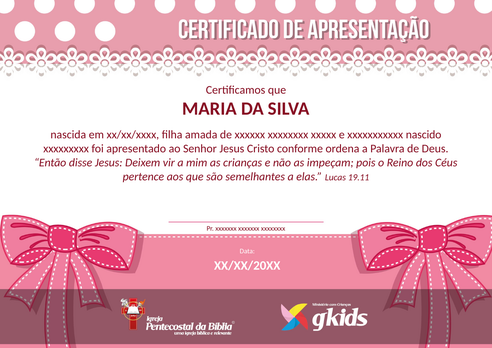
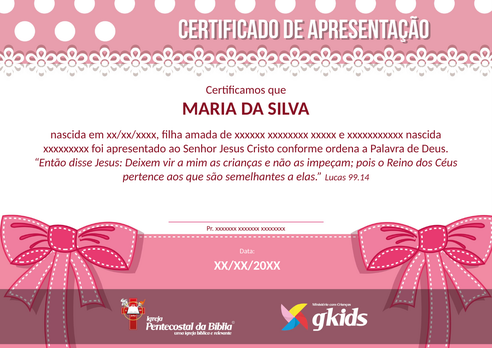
xxxxxxxxxxx nascido: nascido -> nascida
19.11: 19.11 -> 99.14
